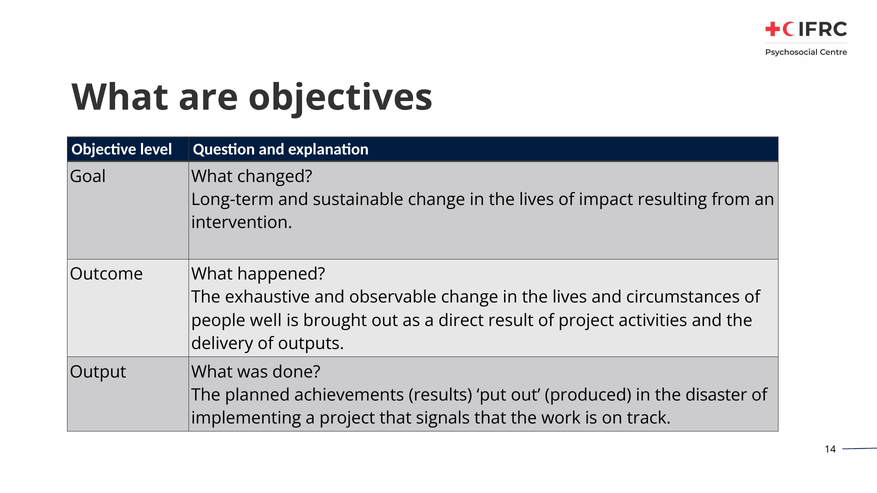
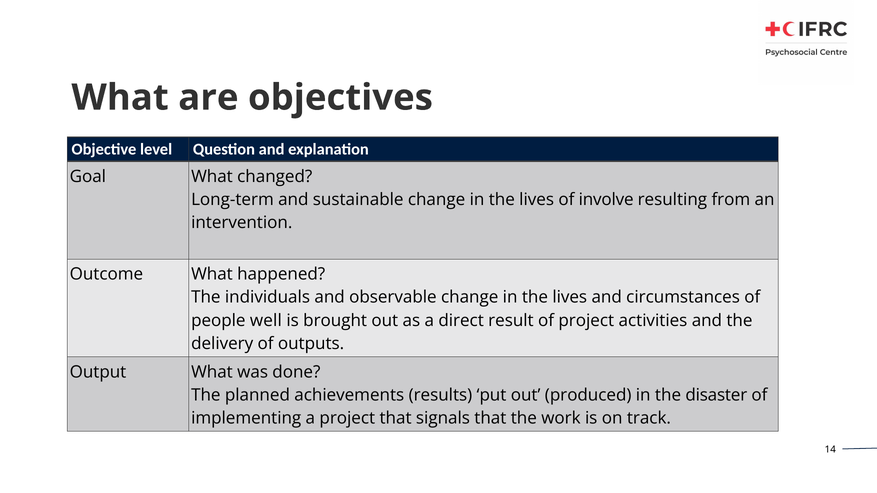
impact: impact -> involve
exhaustive: exhaustive -> individuals
